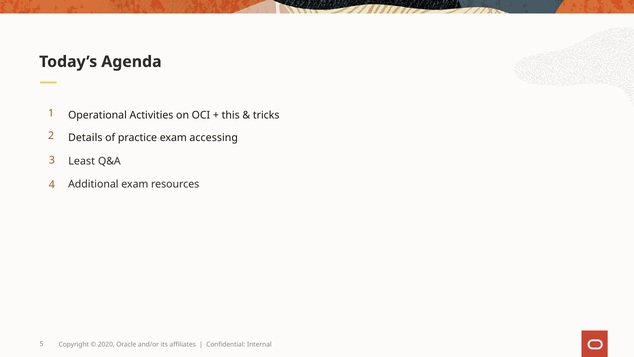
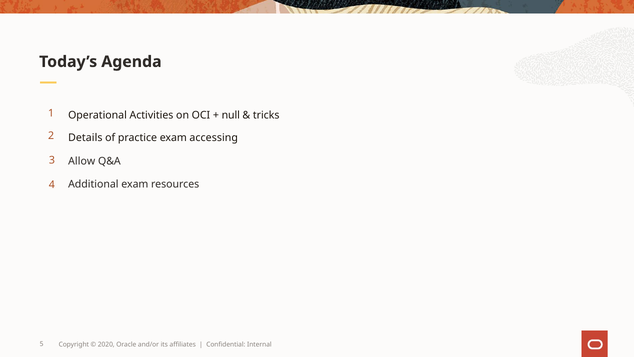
this: this -> null
Least: Least -> Allow
